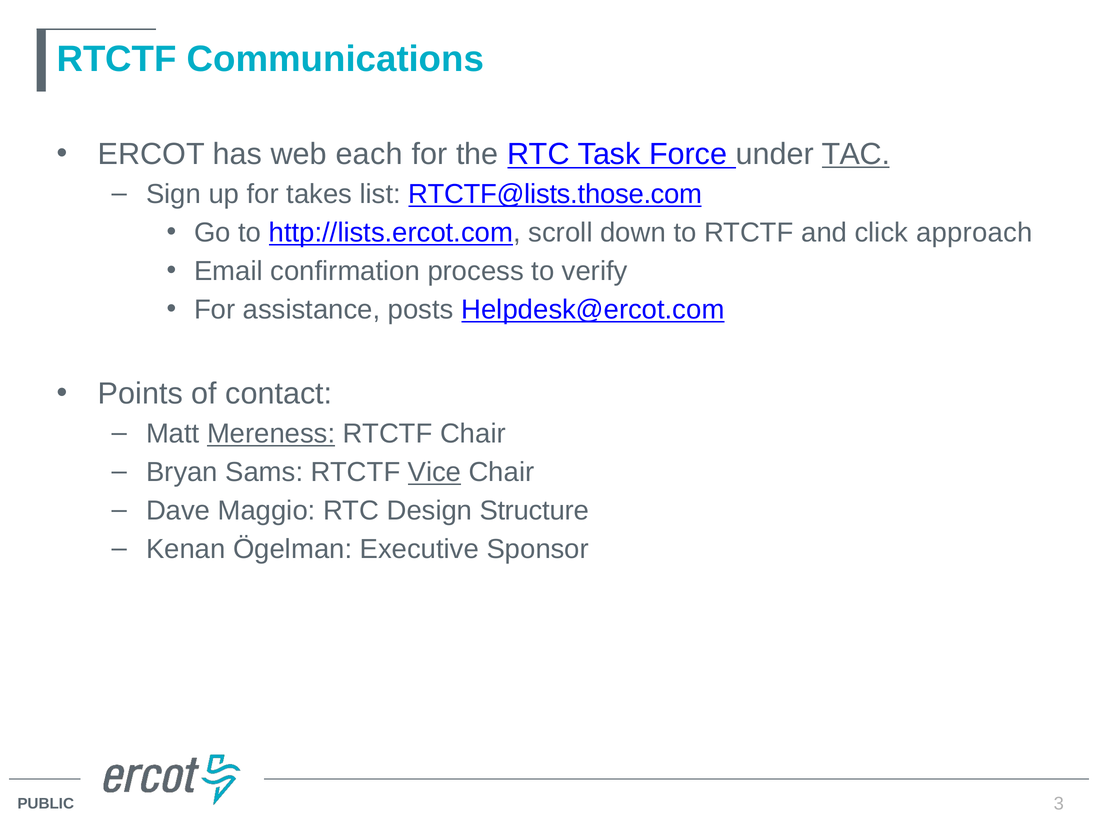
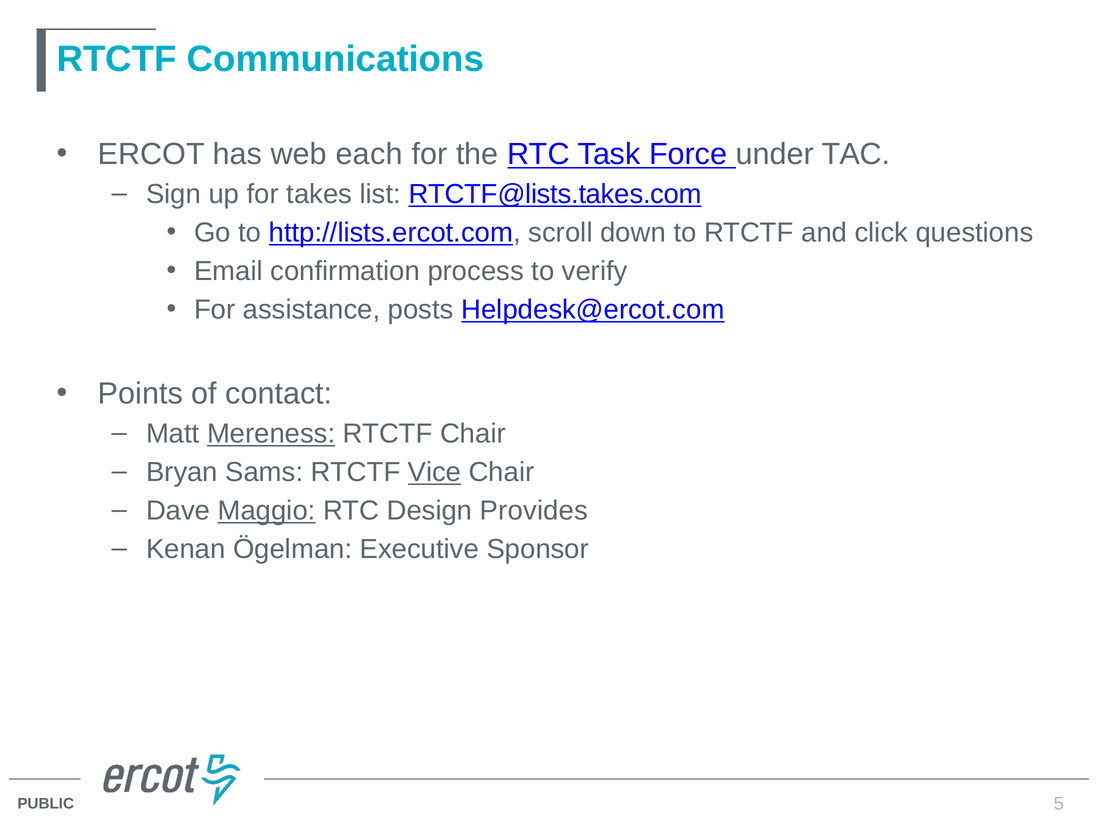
TAC underline: present -> none
RTCTF@lists.those.com: RTCTF@lists.those.com -> RTCTF@lists.takes.com
approach: approach -> questions
Maggio underline: none -> present
Structure: Structure -> Provides
3: 3 -> 5
